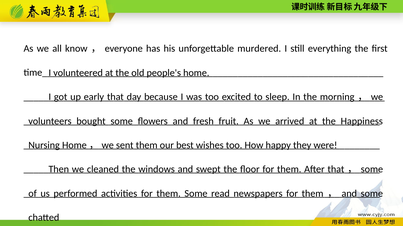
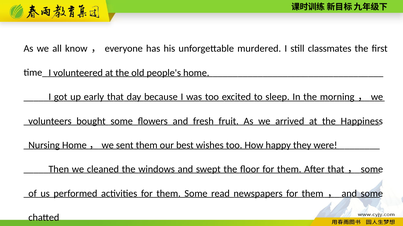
everything: everything -> classmates
